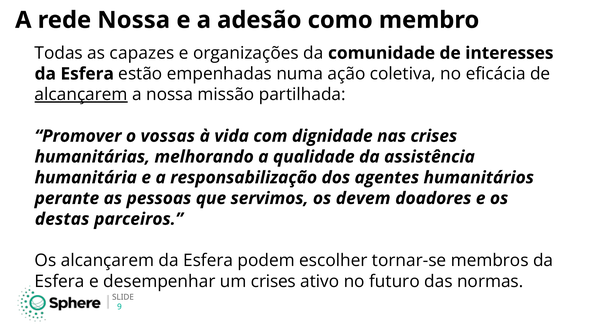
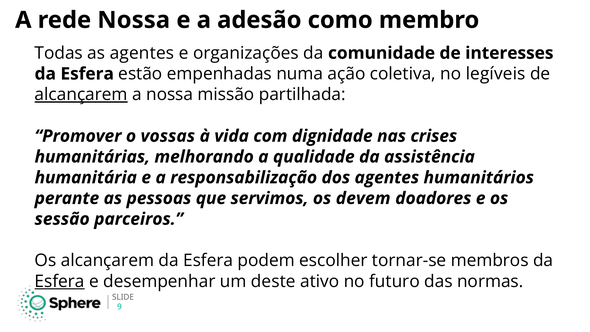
as capazes: capazes -> agentes
eficácia: eficácia -> legíveis
destas: destas -> sessão
Esfera at (60, 281) underline: none -> present
um crises: crises -> deste
